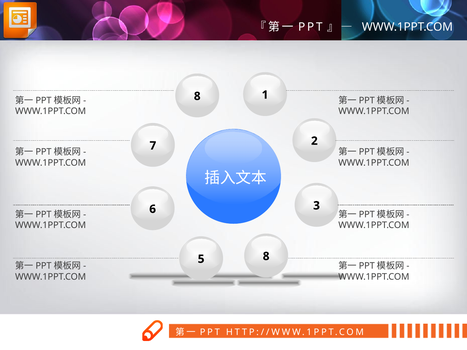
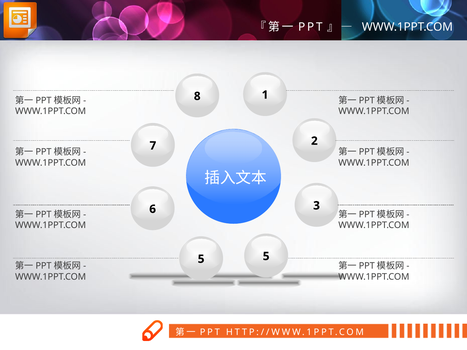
5 8: 8 -> 5
